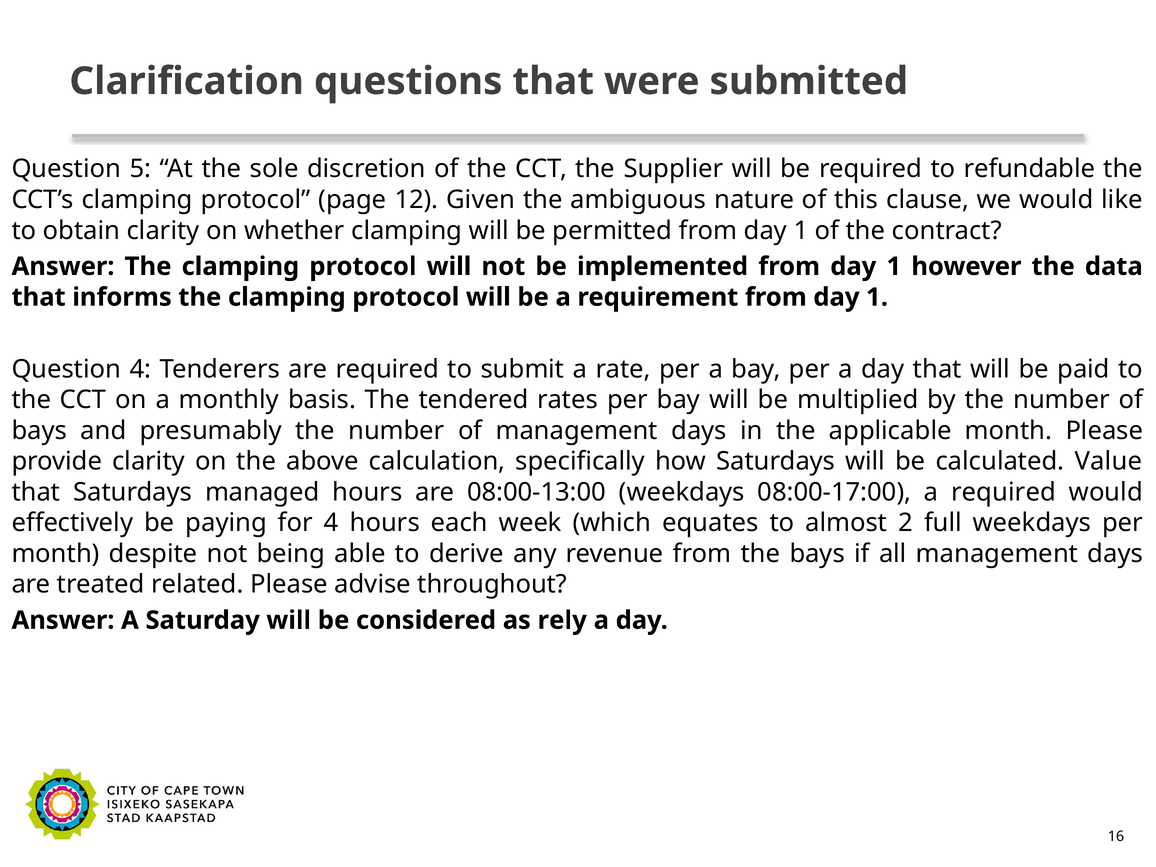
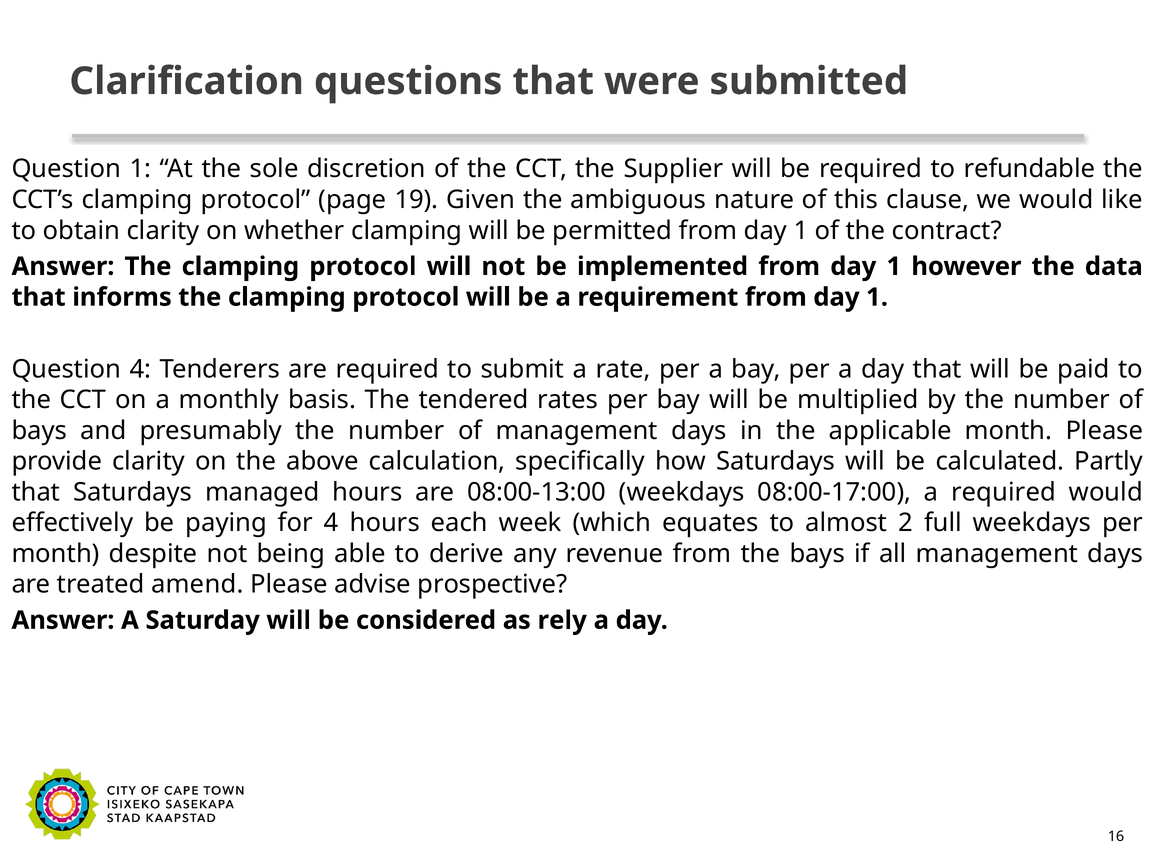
Question 5: 5 -> 1
12: 12 -> 19
Value: Value -> Partly
related: related -> amend
throughout: throughout -> prospective
